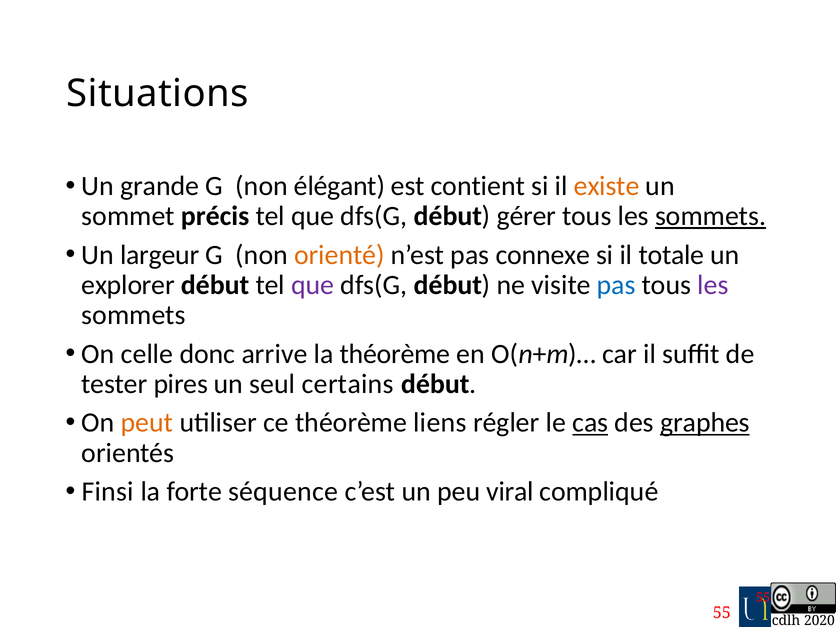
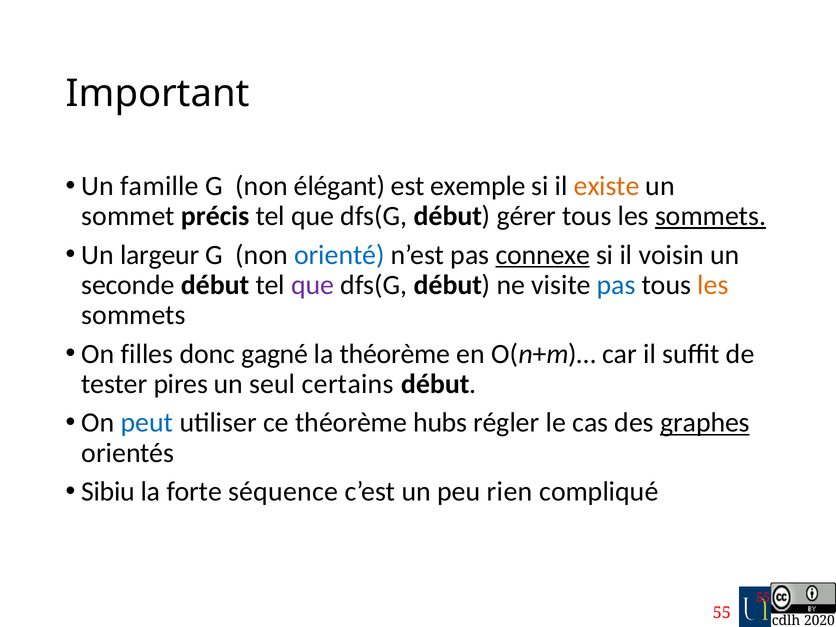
Situations: Situations -> Important
grande: grande -> famille
contient: contient -> exemple
orienté colour: orange -> blue
connexe underline: none -> present
totale: totale -> voisin
explorer: explorer -> seconde
les at (713, 285) colour: purple -> orange
celle: celle -> filles
arrive: arrive -> gagné
peut colour: orange -> blue
liens: liens -> hubs
cas underline: present -> none
Finsi: Finsi -> Sibiu
viral: viral -> rien
